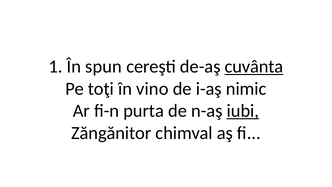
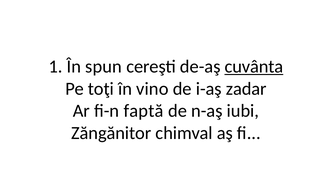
nimic: nimic -> zadar
purta: purta -> faptă
iubi underline: present -> none
